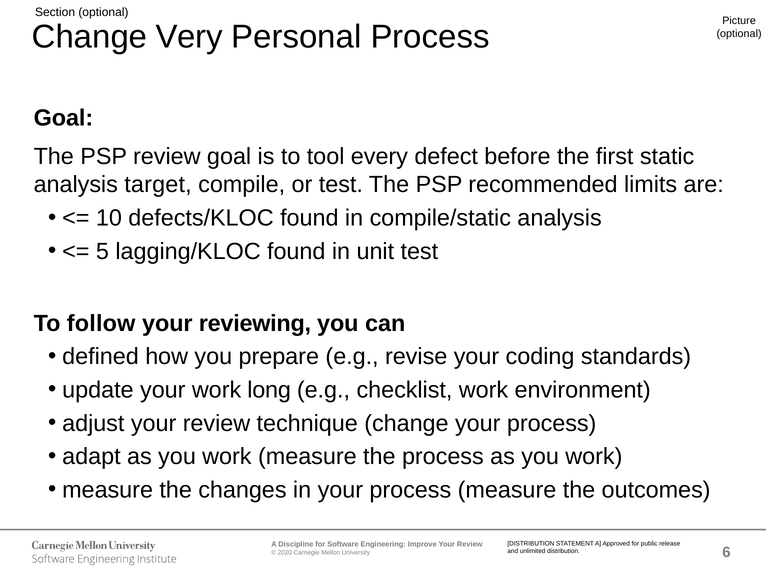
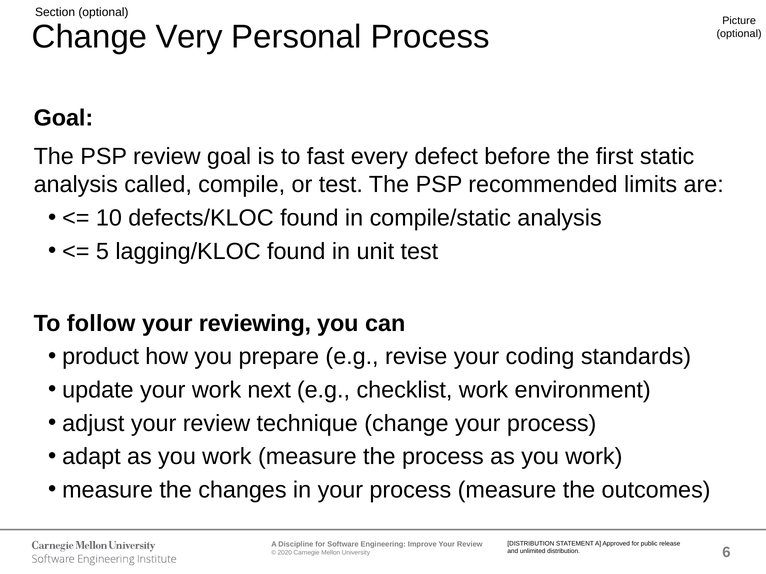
tool: tool -> fast
target: target -> called
defined: defined -> product
long: long -> next
